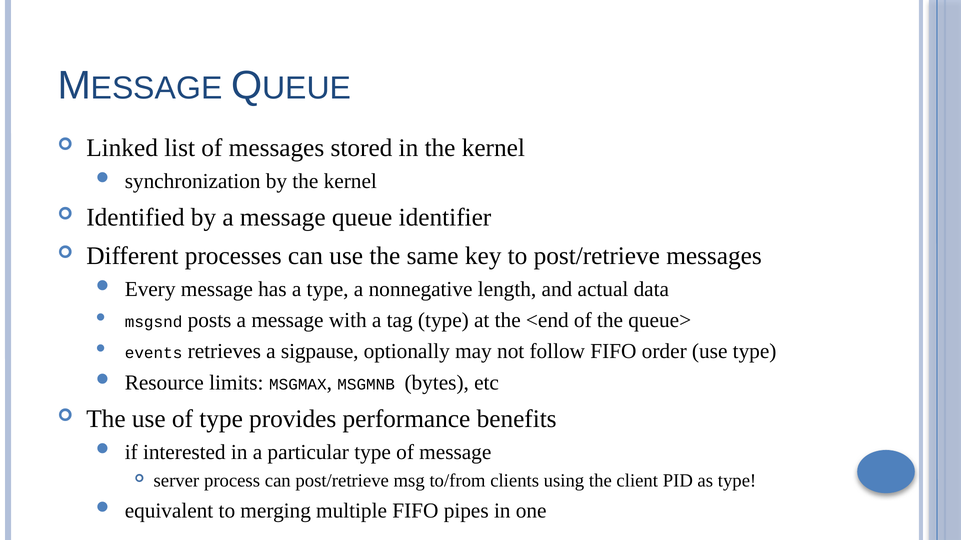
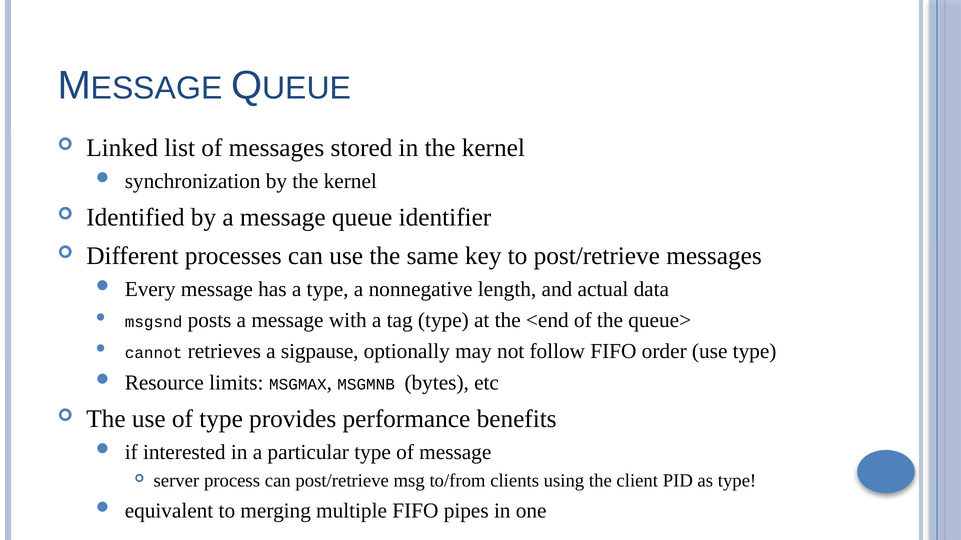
events: events -> cannot
